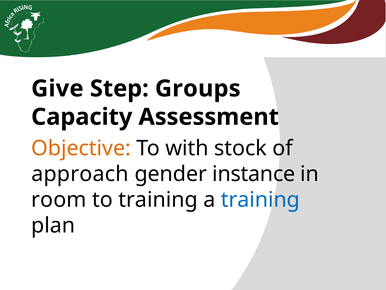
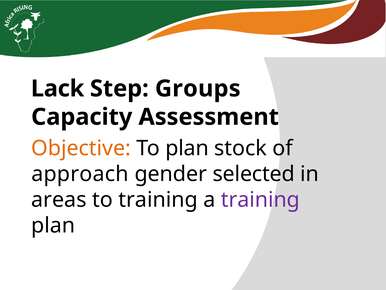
Give: Give -> Lack
To with: with -> plan
instance: instance -> selected
room: room -> areas
training at (260, 199) colour: blue -> purple
